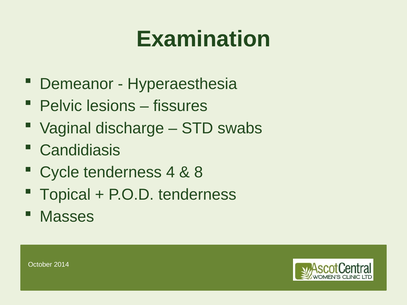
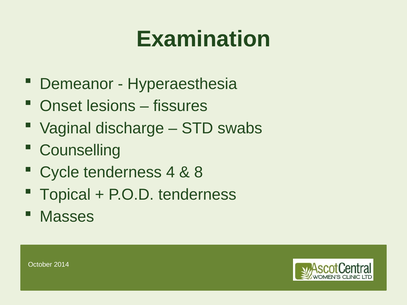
Pelvic: Pelvic -> Onset
Candidiasis: Candidiasis -> Counselling
